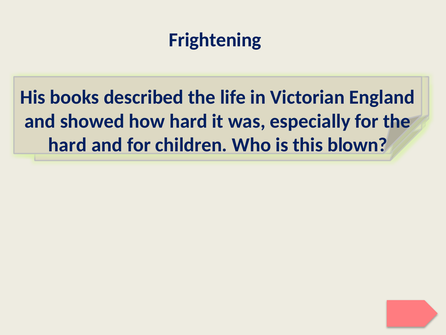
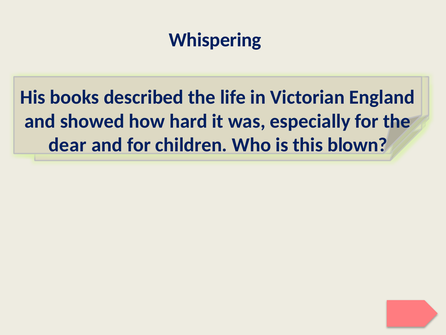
Frightening at (215, 40): Frightening -> Whispering
hard at (67, 145): hard -> dear
